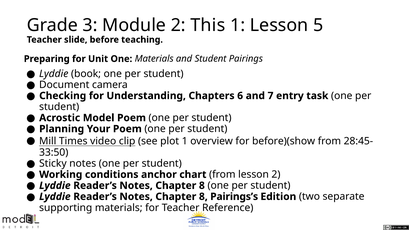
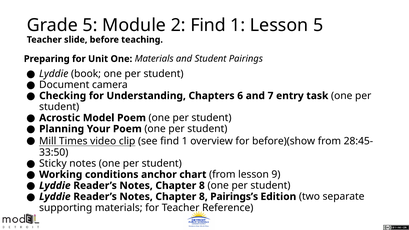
Grade 3: 3 -> 5
2 This: This -> Find
see plot: plot -> find
lesson 2: 2 -> 9
